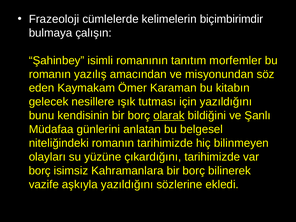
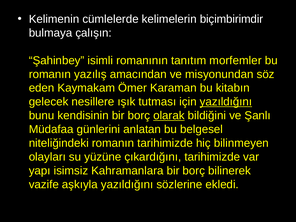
Frazeoloji: Frazeoloji -> Kelimenin
yazıldığını at (226, 102) underline: none -> present
borç at (40, 171): borç -> yapı
